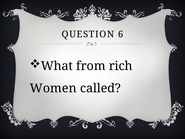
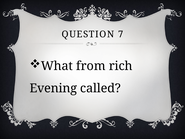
6: 6 -> 7
Women: Women -> Evening
